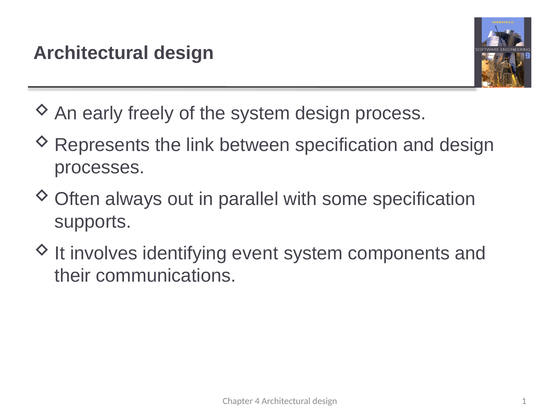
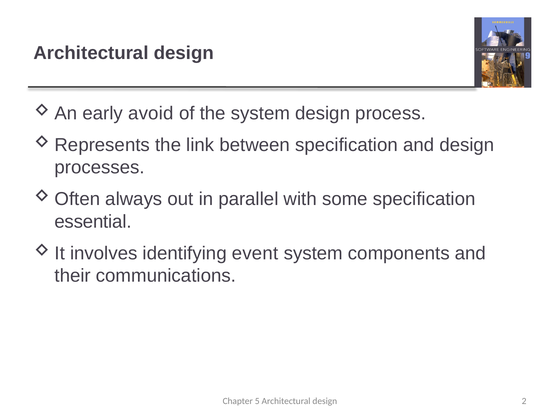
freely: freely -> avoid
supports: supports -> essential
4: 4 -> 5
1: 1 -> 2
